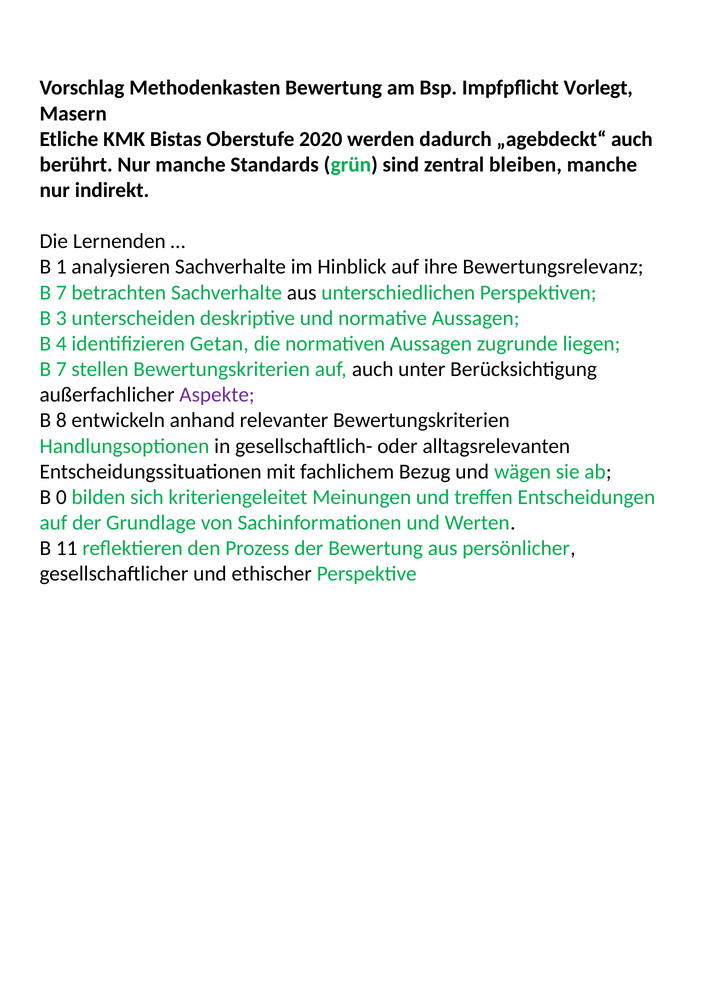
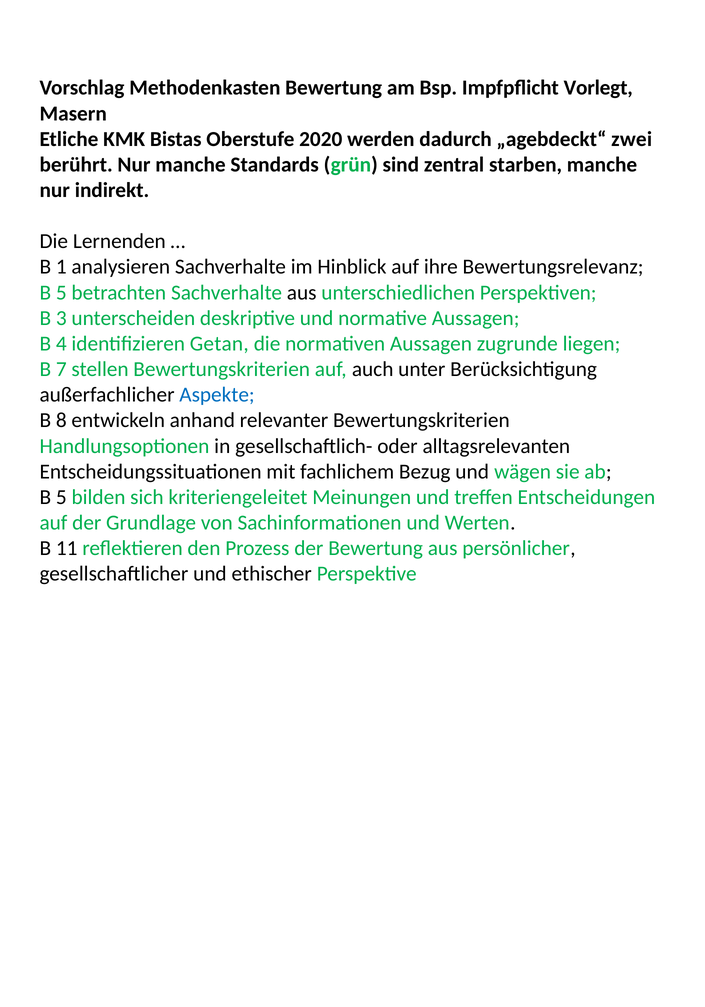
„agebdeckt“ auch: auch -> zwei
bleiben: bleiben -> starben
7 at (61, 293): 7 -> 5
Aspekte colour: purple -> blue
0 at (61, 497): 0 -> 5
